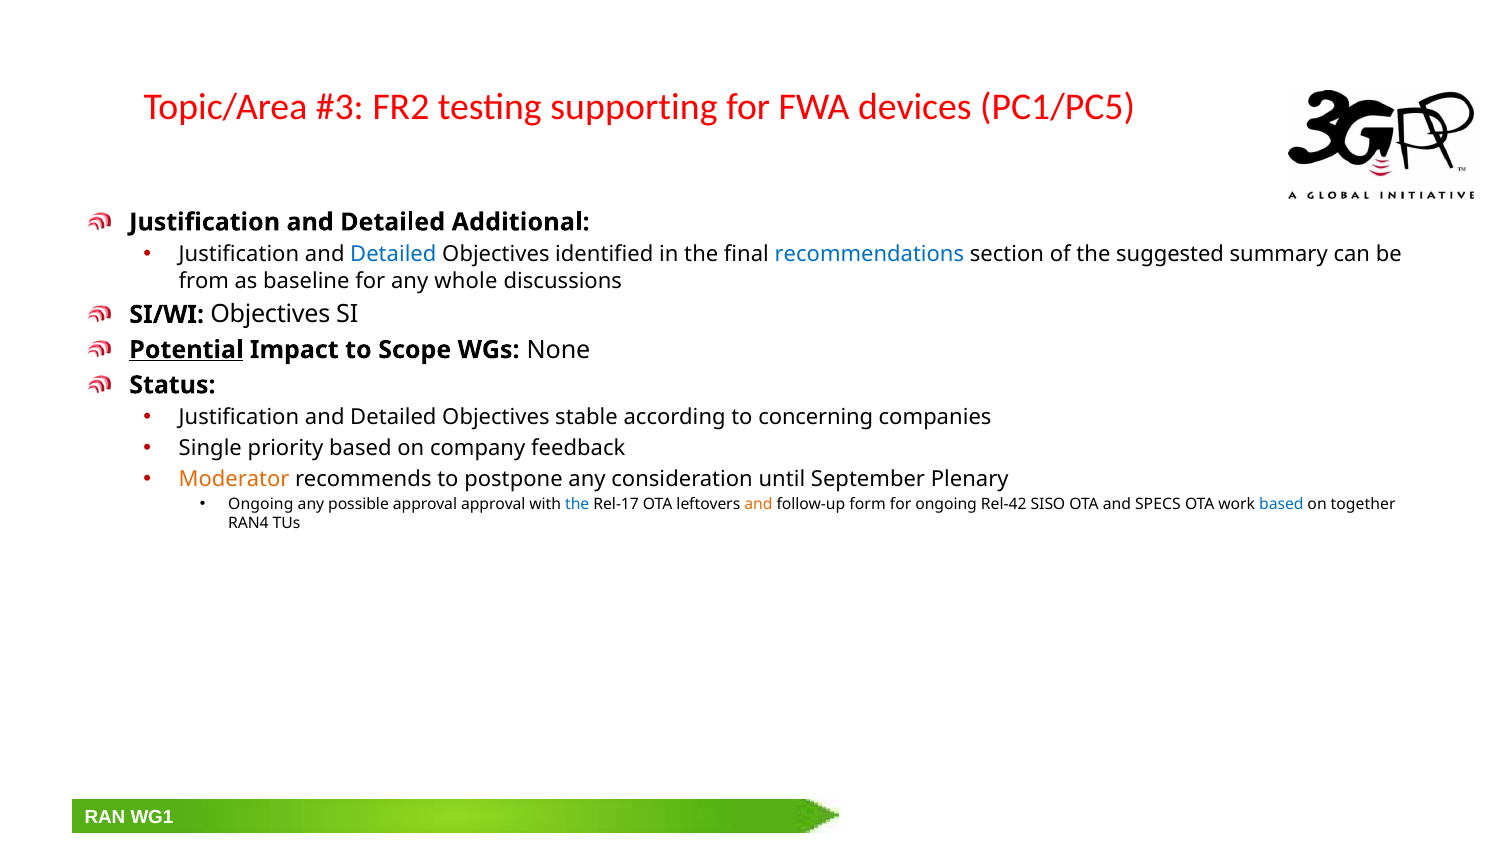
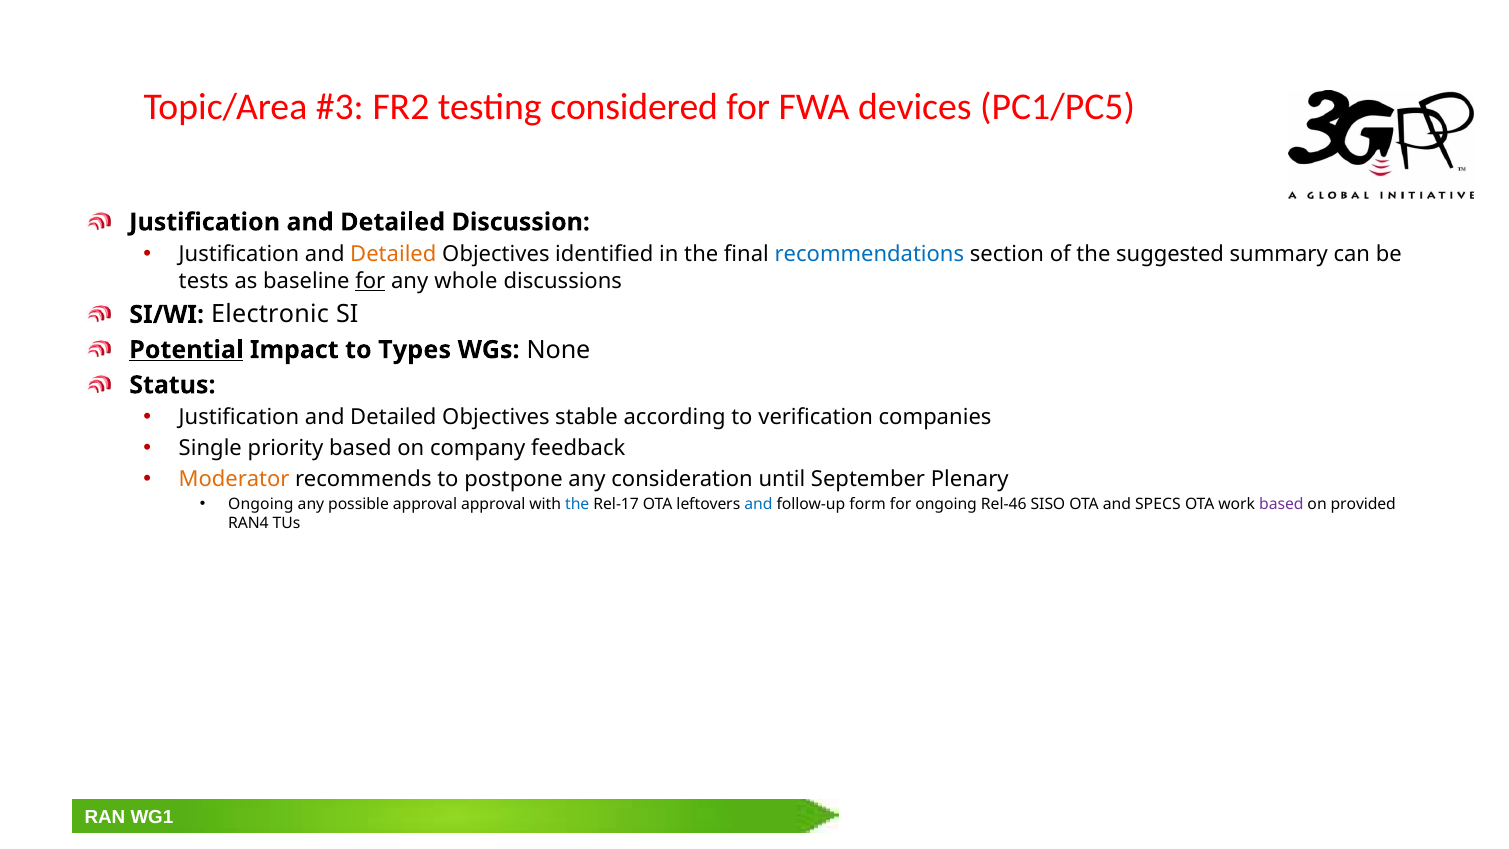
supporting: supporting -> considered
Additional: Additional -> Discussion
Detailed at (393, 255) colour: blue -> orange
from: from -> tests
for at (370, 281) underline: none -> present
SI/WI Objectives: Objectives -> Electronic
Scope: Scope -> Types
concerning: concerning -> verification
and at (758, 504) colour: orange -> blue
Rel-42: Rel-42 -> Rel-46
based at (1281, 504) colour: blue -> purple
together: together -> provided
